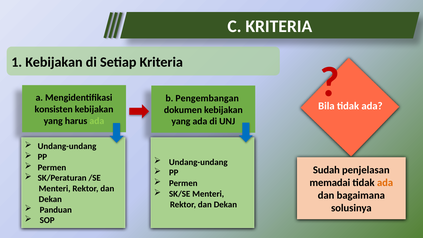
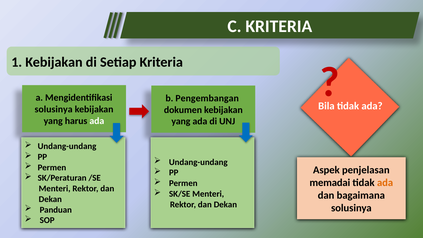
konsisten at (54, 109): konsisten -> solusinya
ada at (97, 121) colour: light green -> white
Sudah: Sudah -> Aspek
